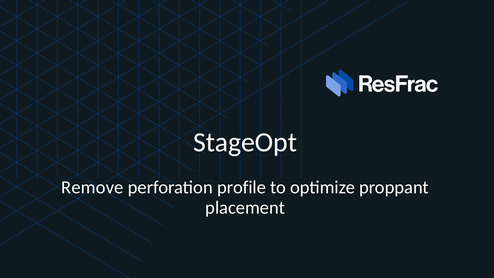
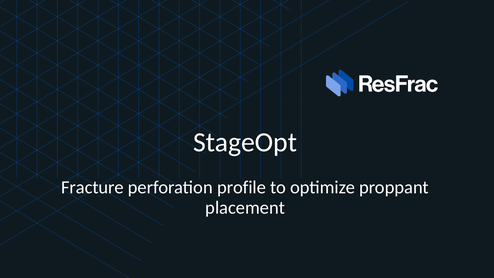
Remove: Remove -> Fracture
